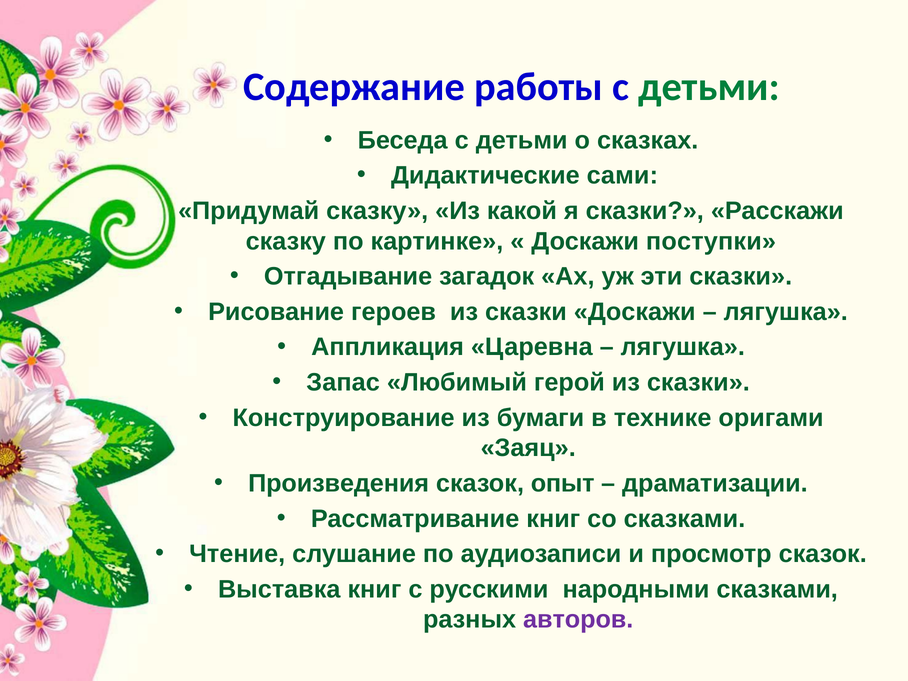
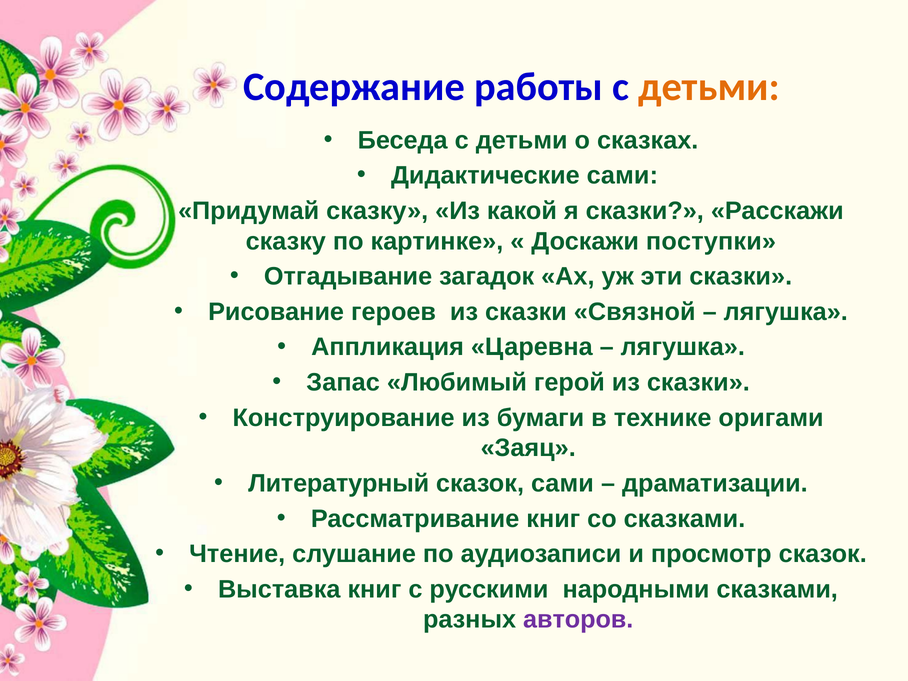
детьми at (709, 87) colour: green -> orange
сказки Доскажи: Доскажи -> Связной
Произведения: Произведения -> Литературный
сказок опыт: опыт -> сами
